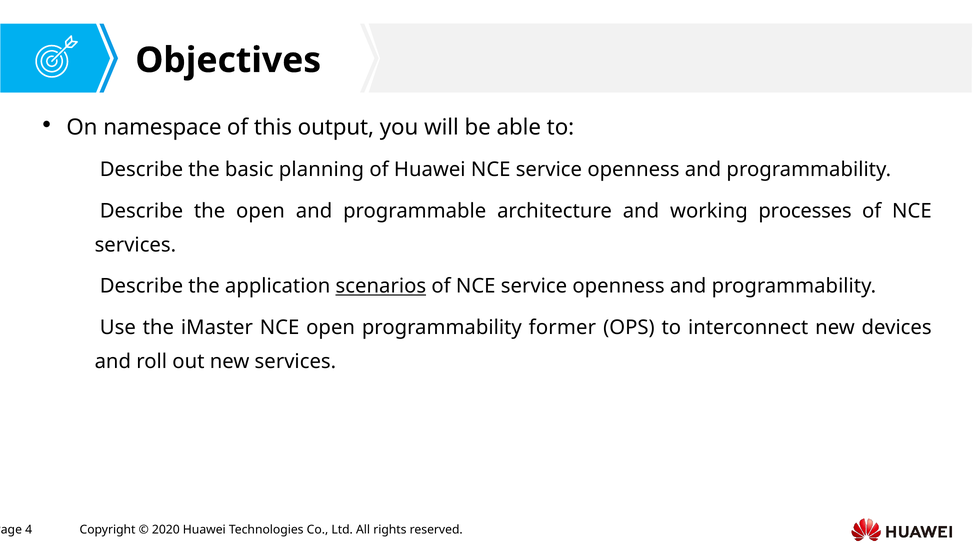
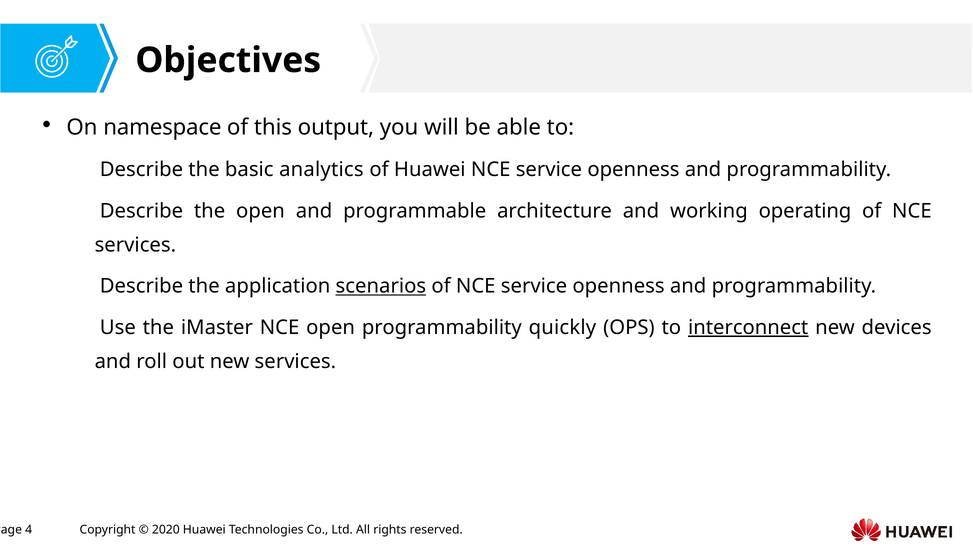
planning: planning -> analytics
processes: processes -> operating
former: former -> quickly
interconnect underline: none -> present
